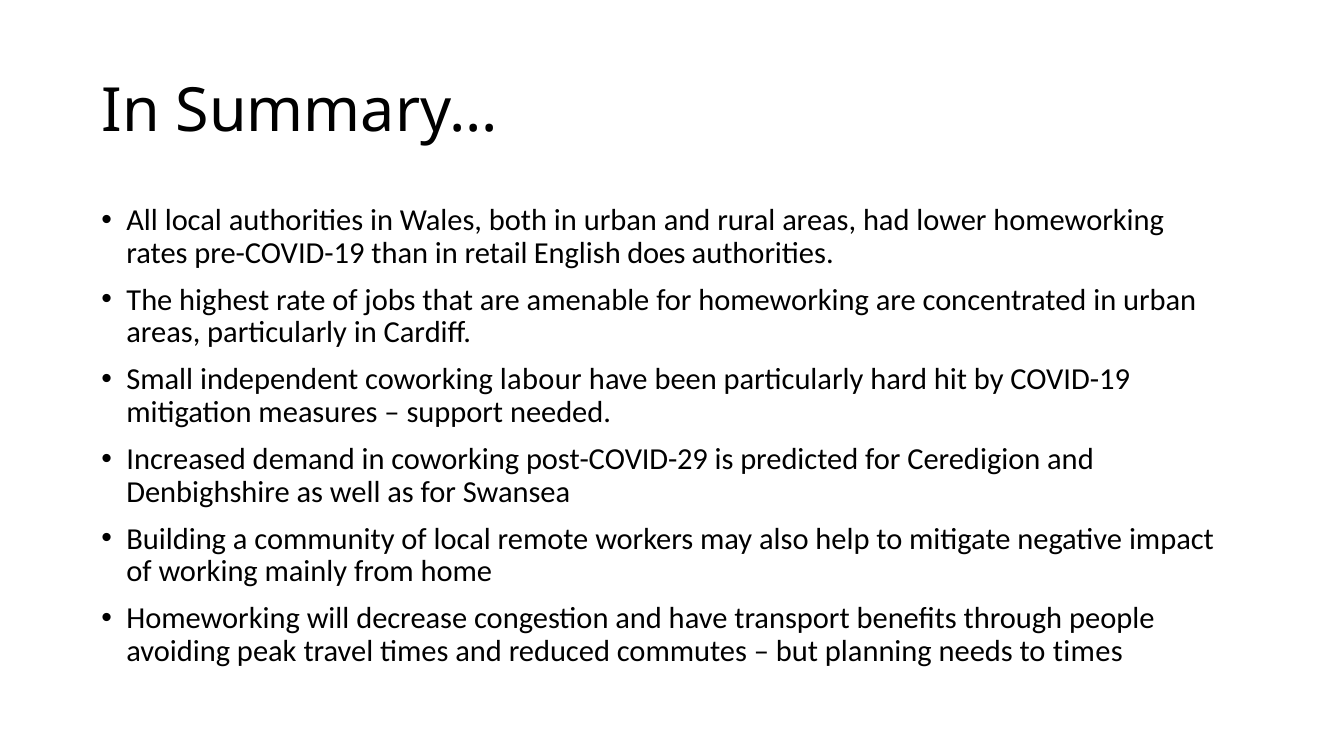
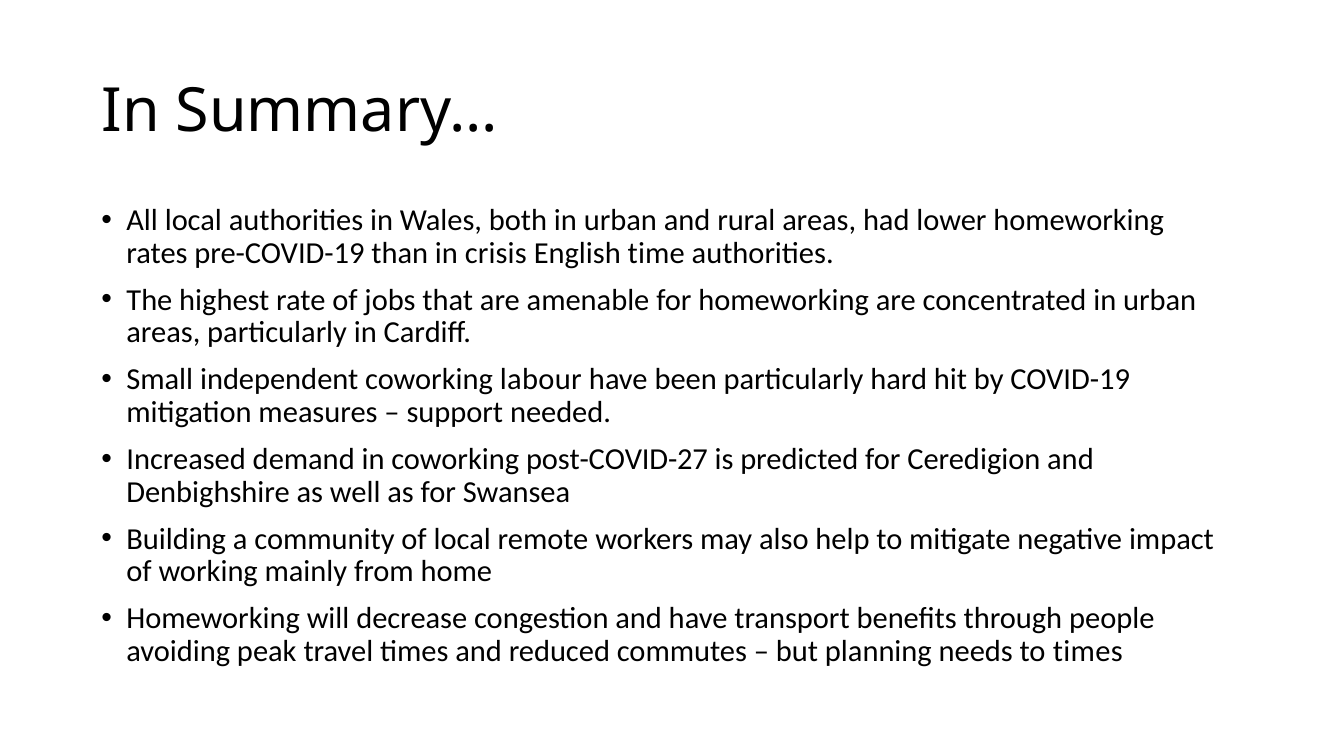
retail: retail -> crisis
does: does -> time
post-COVID-29: post-COVID-29 -> post-COVID-27
